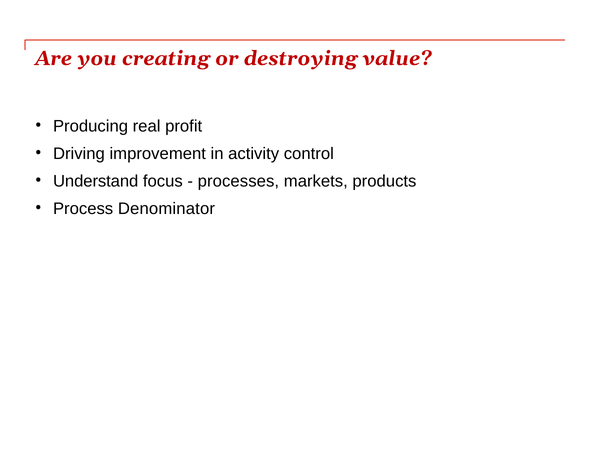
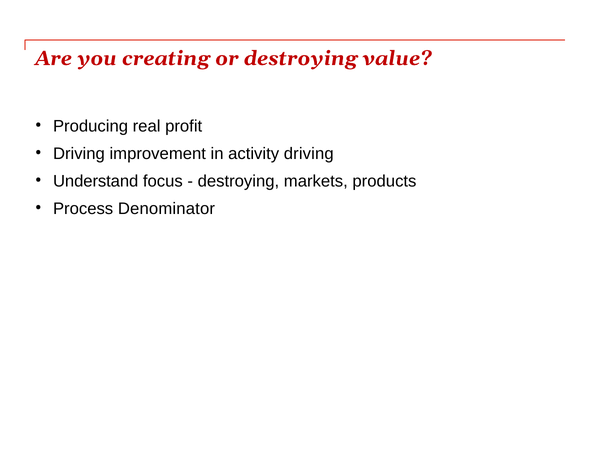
activity control: control -> driving
processes at (238, 181): processes -> destroying
